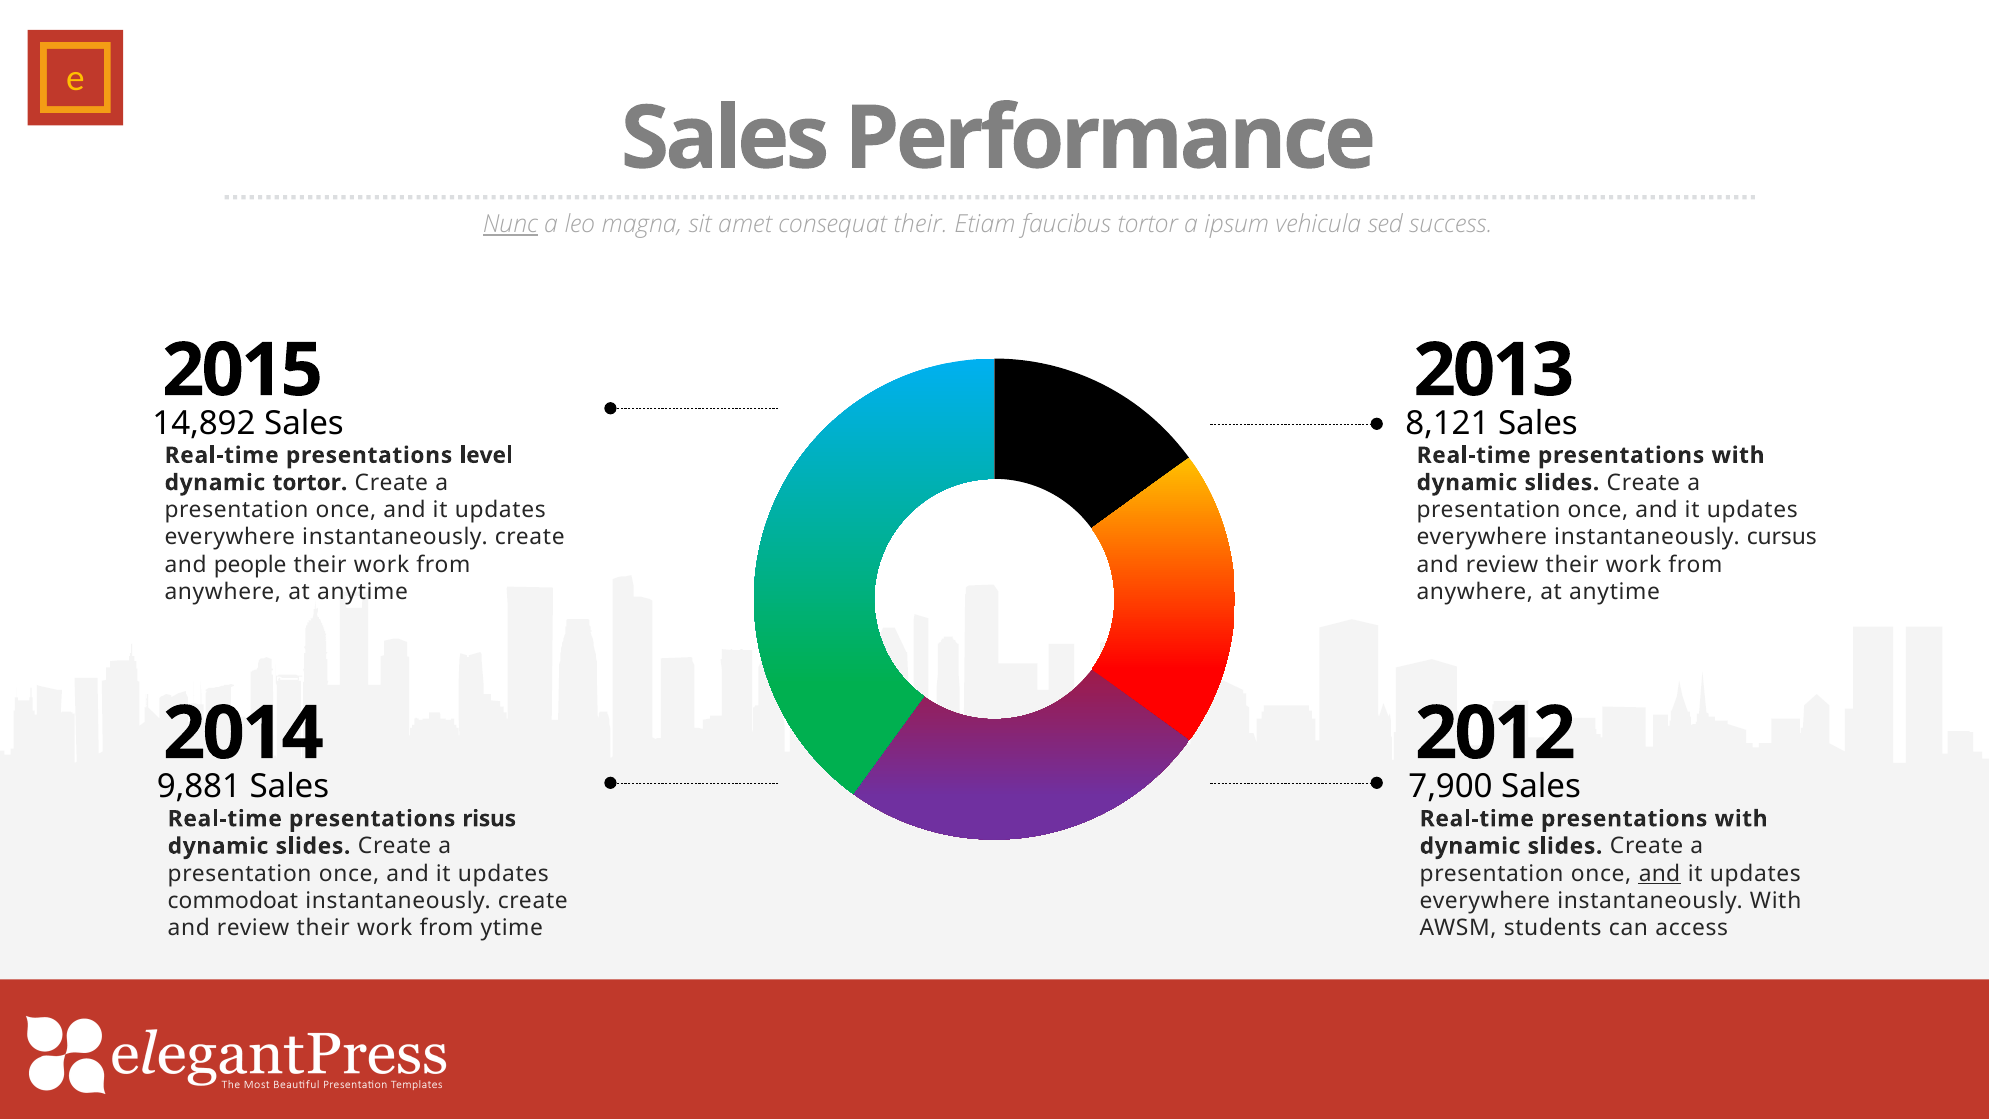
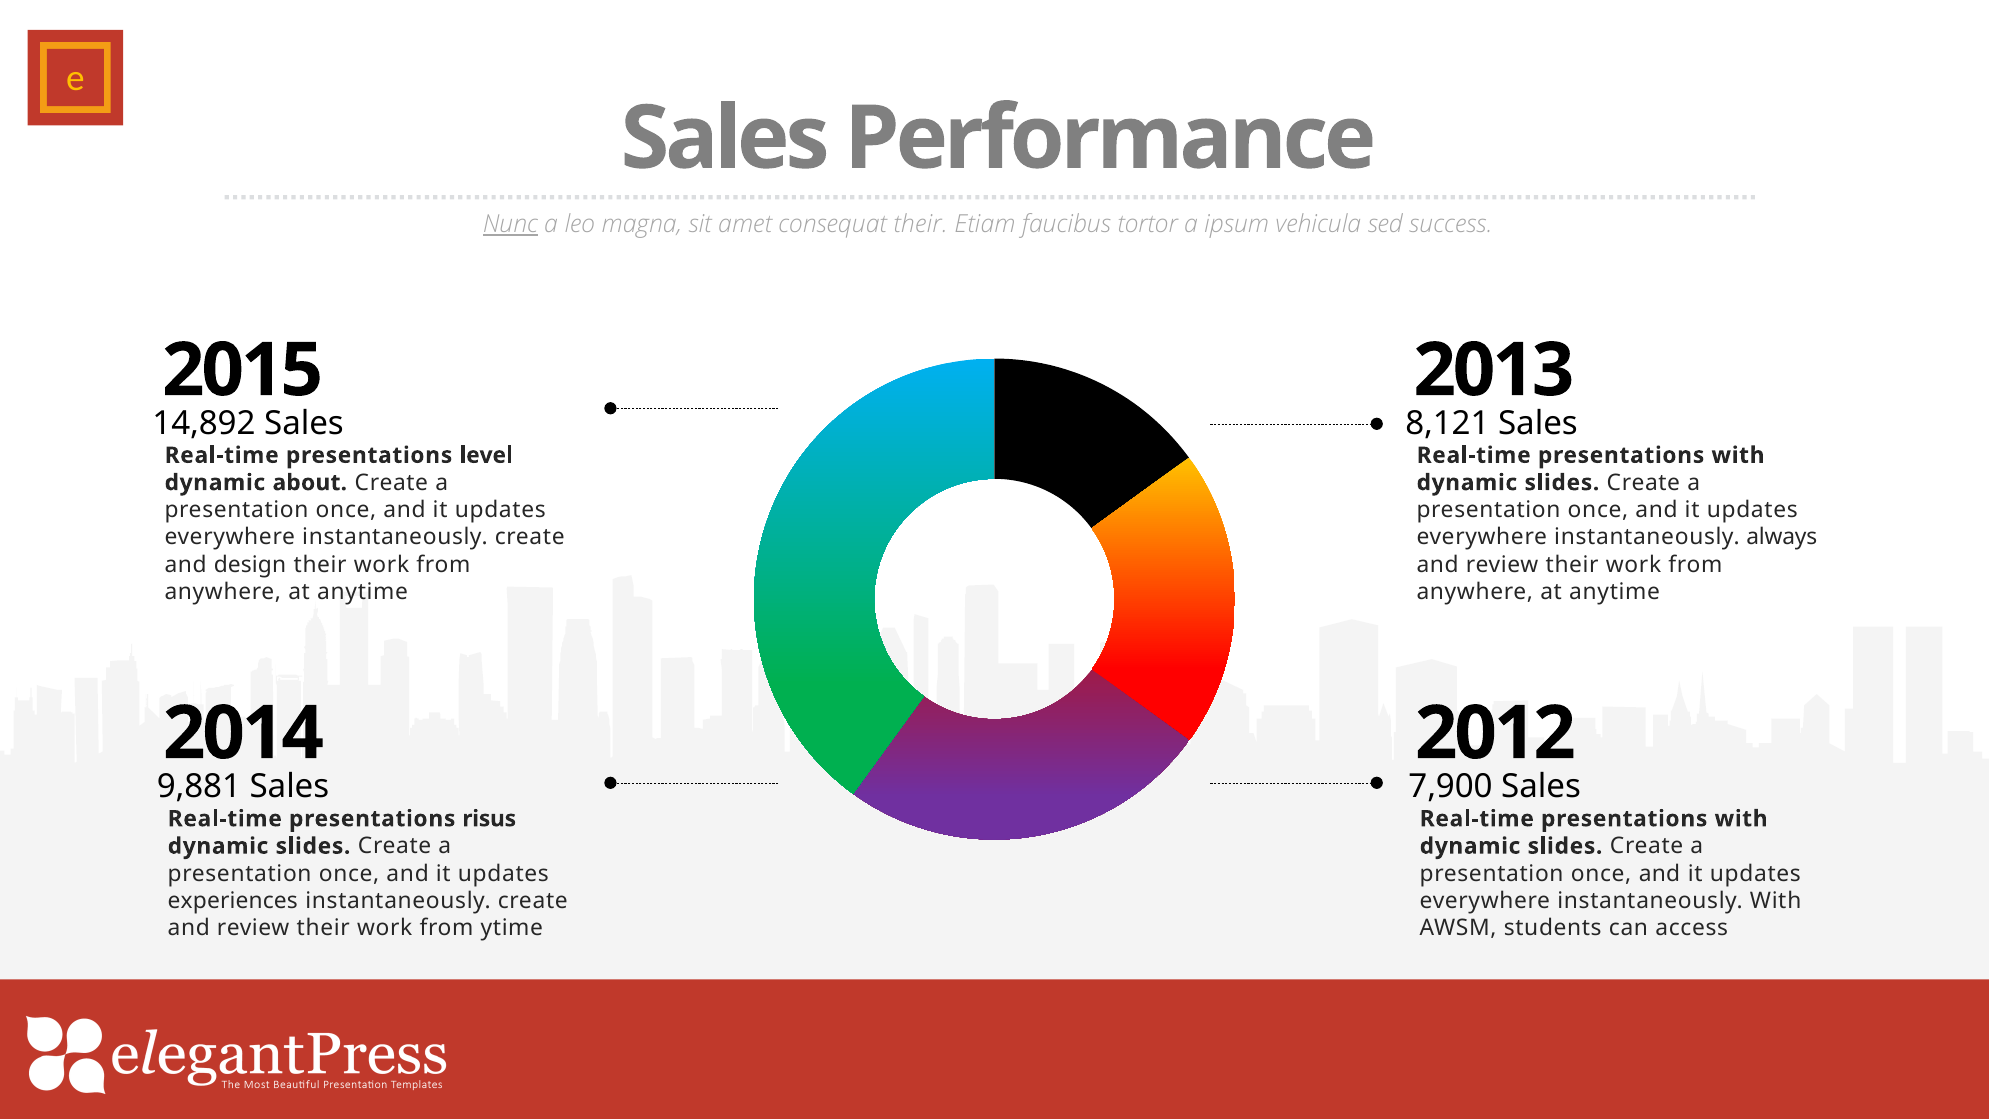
dynamic tortor: tortor -> about
cursus: cursus -> always
people: people -> design
and at (1659, 873) underline: present -> none
commodoat: commodoat -> experiences
